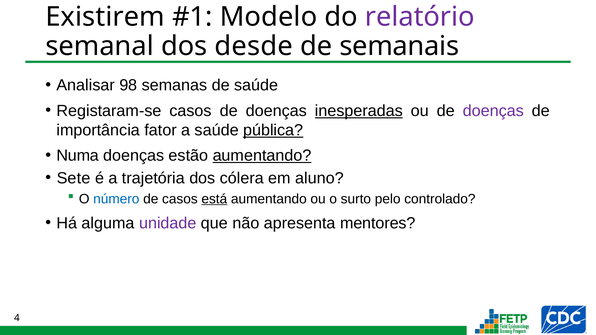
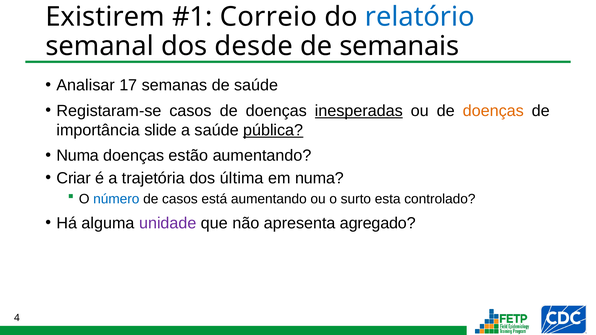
Modelo: Modelo -> Correio
relatório colour: purple -> blue
98: 98 -> 17
doenças at (493, 111) colour: purple -> orange
fator: fator -> slide
aumentando at (262, 156) underline: present -> none
Sete: Sete -> Criar
cólera: cólera -> última
em aluno: aluno -> numa
está underline: present -> none
pelo: pelo -> esta
mentores: mentores -> agregado
